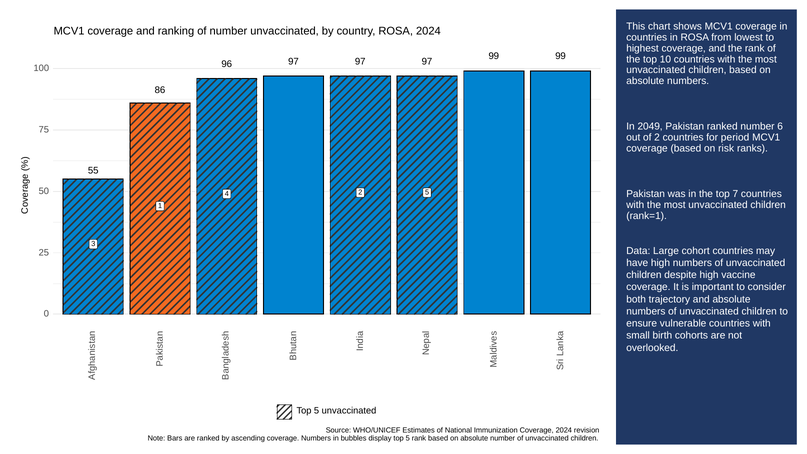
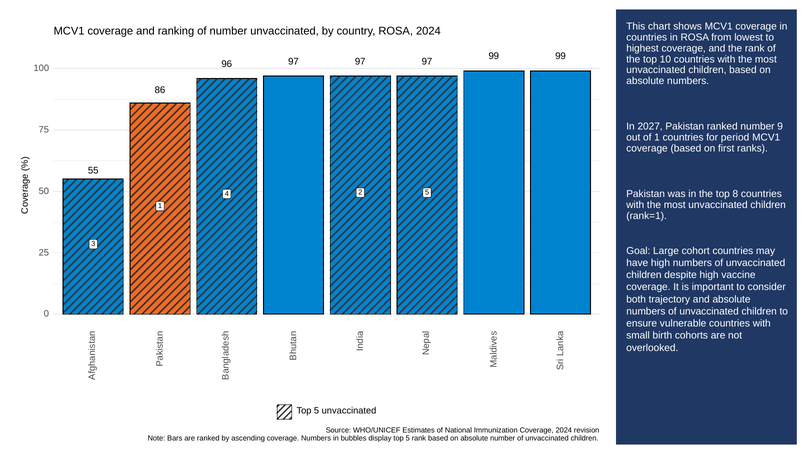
2049: 2049 -> 2027
6: 6 -> 9
of 2: 2 -> 1
risk: risk -> first
7: 7 -> 8
Data: Data -> Goal
